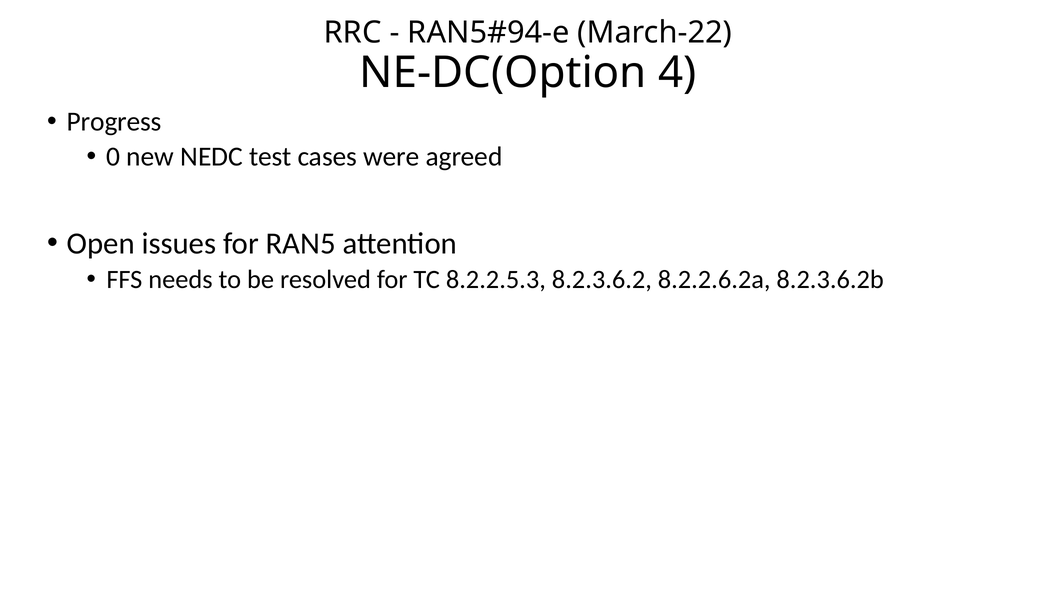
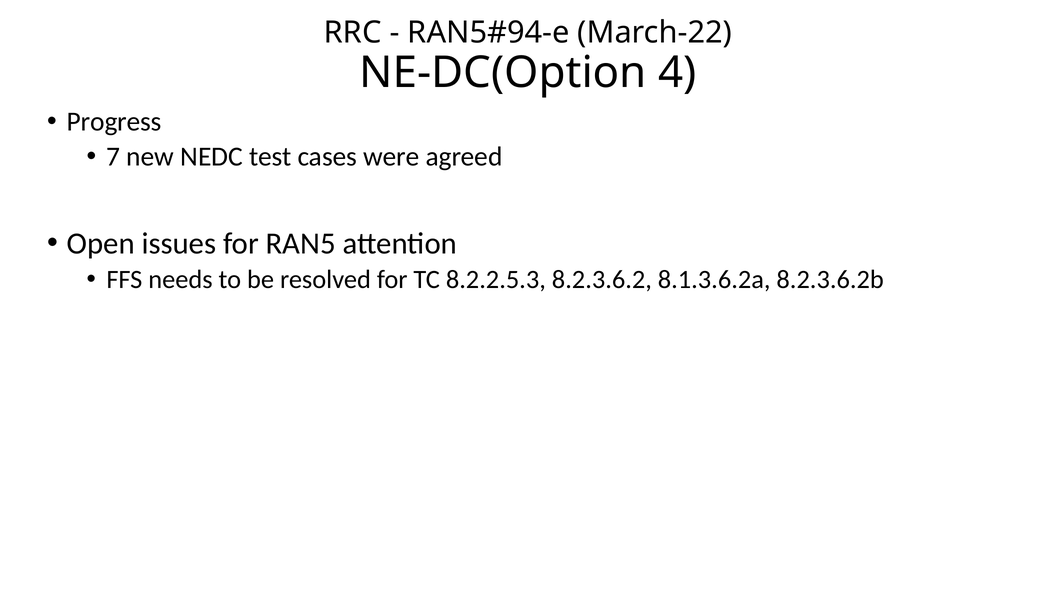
0: 0 -> 7
8.2.2.6.2a: 8.2.2.6.2a -> 8.1.3.6.2a
